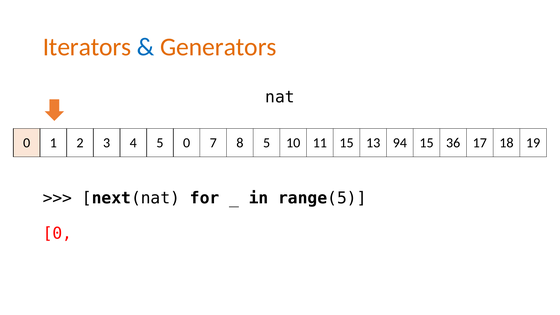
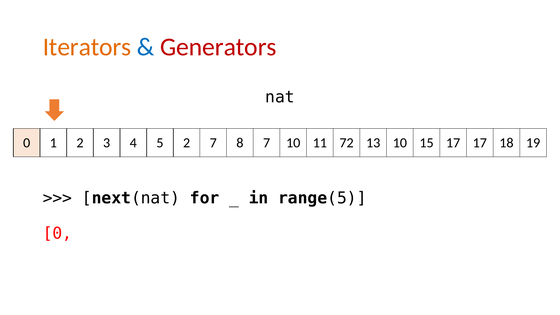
Generators colour: orange -> red
5 0: 0 -> 2
8 5: 5 -> 7
11 15: 15 -> 72
13 94: 94 -> 10
15 36: 36 -> 17
